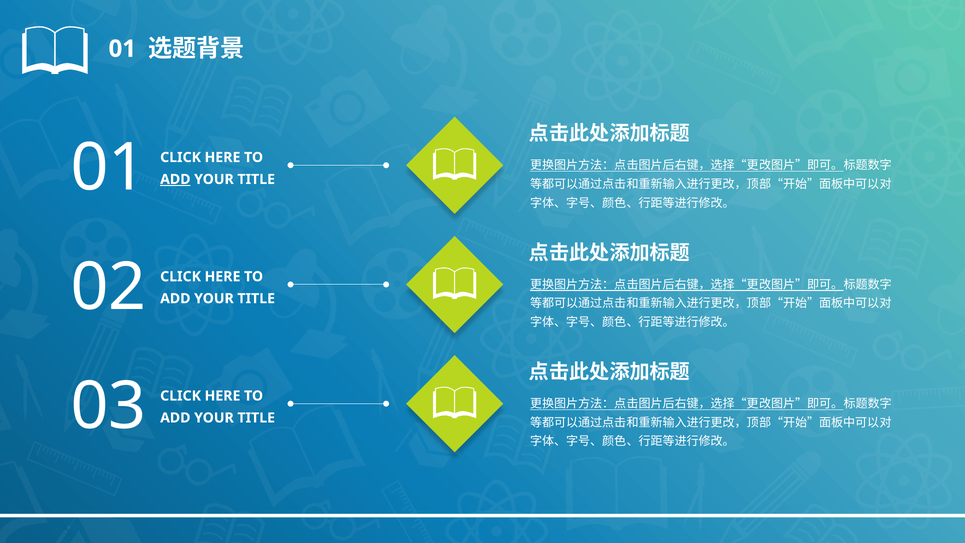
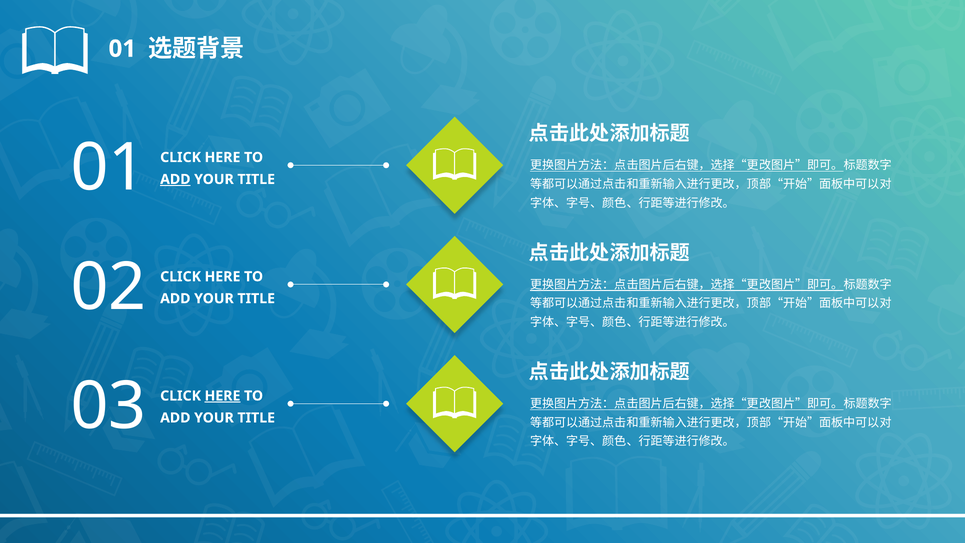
HERE at (222, 396) underline: none -> present
